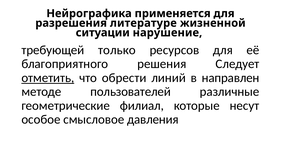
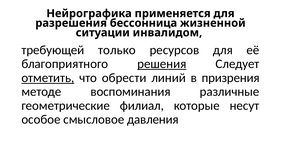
литературе: литературе -> бессонница
нарушение: нарушение -> инвалидом
решения underline: none -> present
направлен: направлен -> призрения
пользователей: пользователей -> воспоминания
